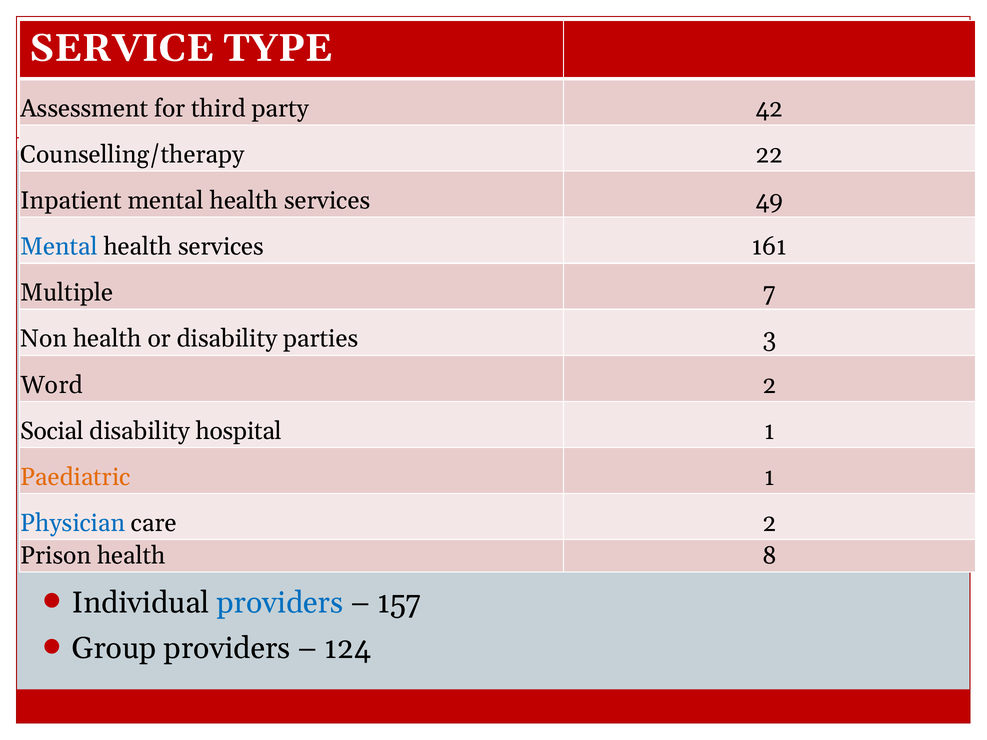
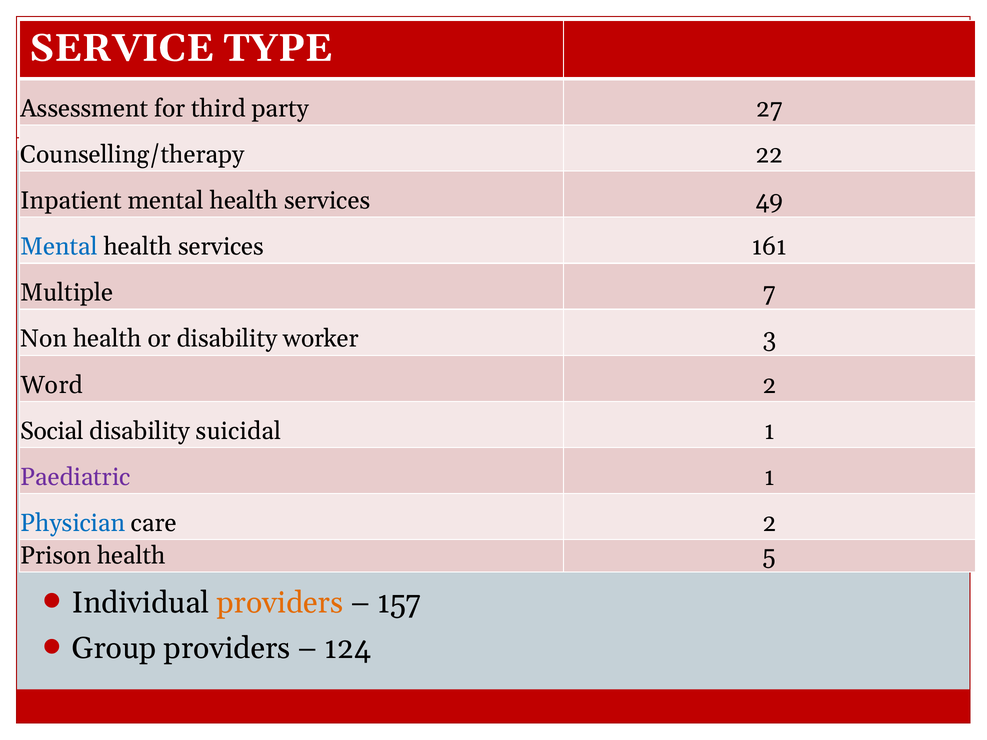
42: 42 -> 27
parties: parties -> worker
hospital: hospital -> suicidal
Paediatric colour: orange -> purple
8: 8 -> 5
providers at (280, 603) colour: blue -> orange
